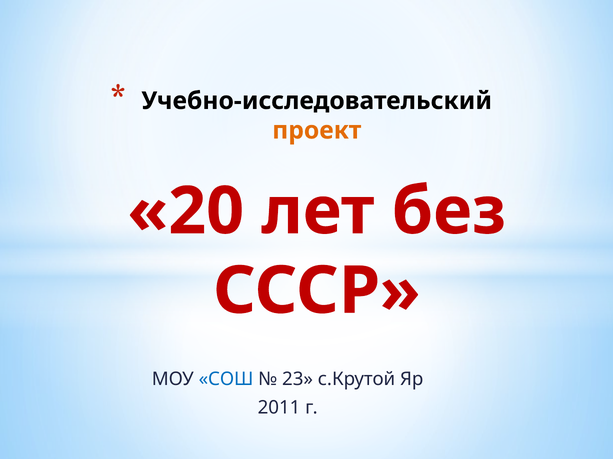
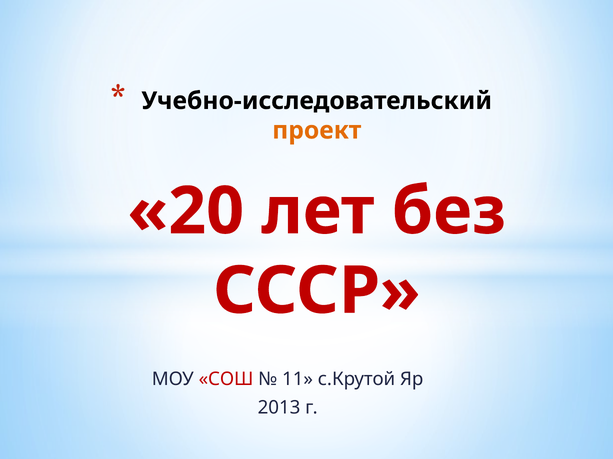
СОШ colour: blue -> red
23: 23 -> 11
2011: 2011 -> 2013
